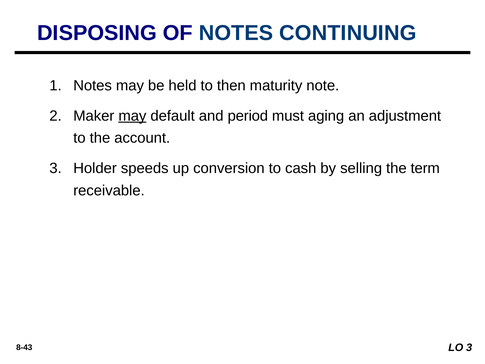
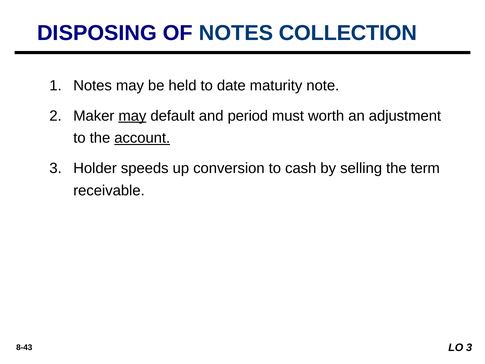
CONTINUING: CONTINUING -> COLLECTION
then: then -> date
aging: aging -> worth
account underline: none -> present
